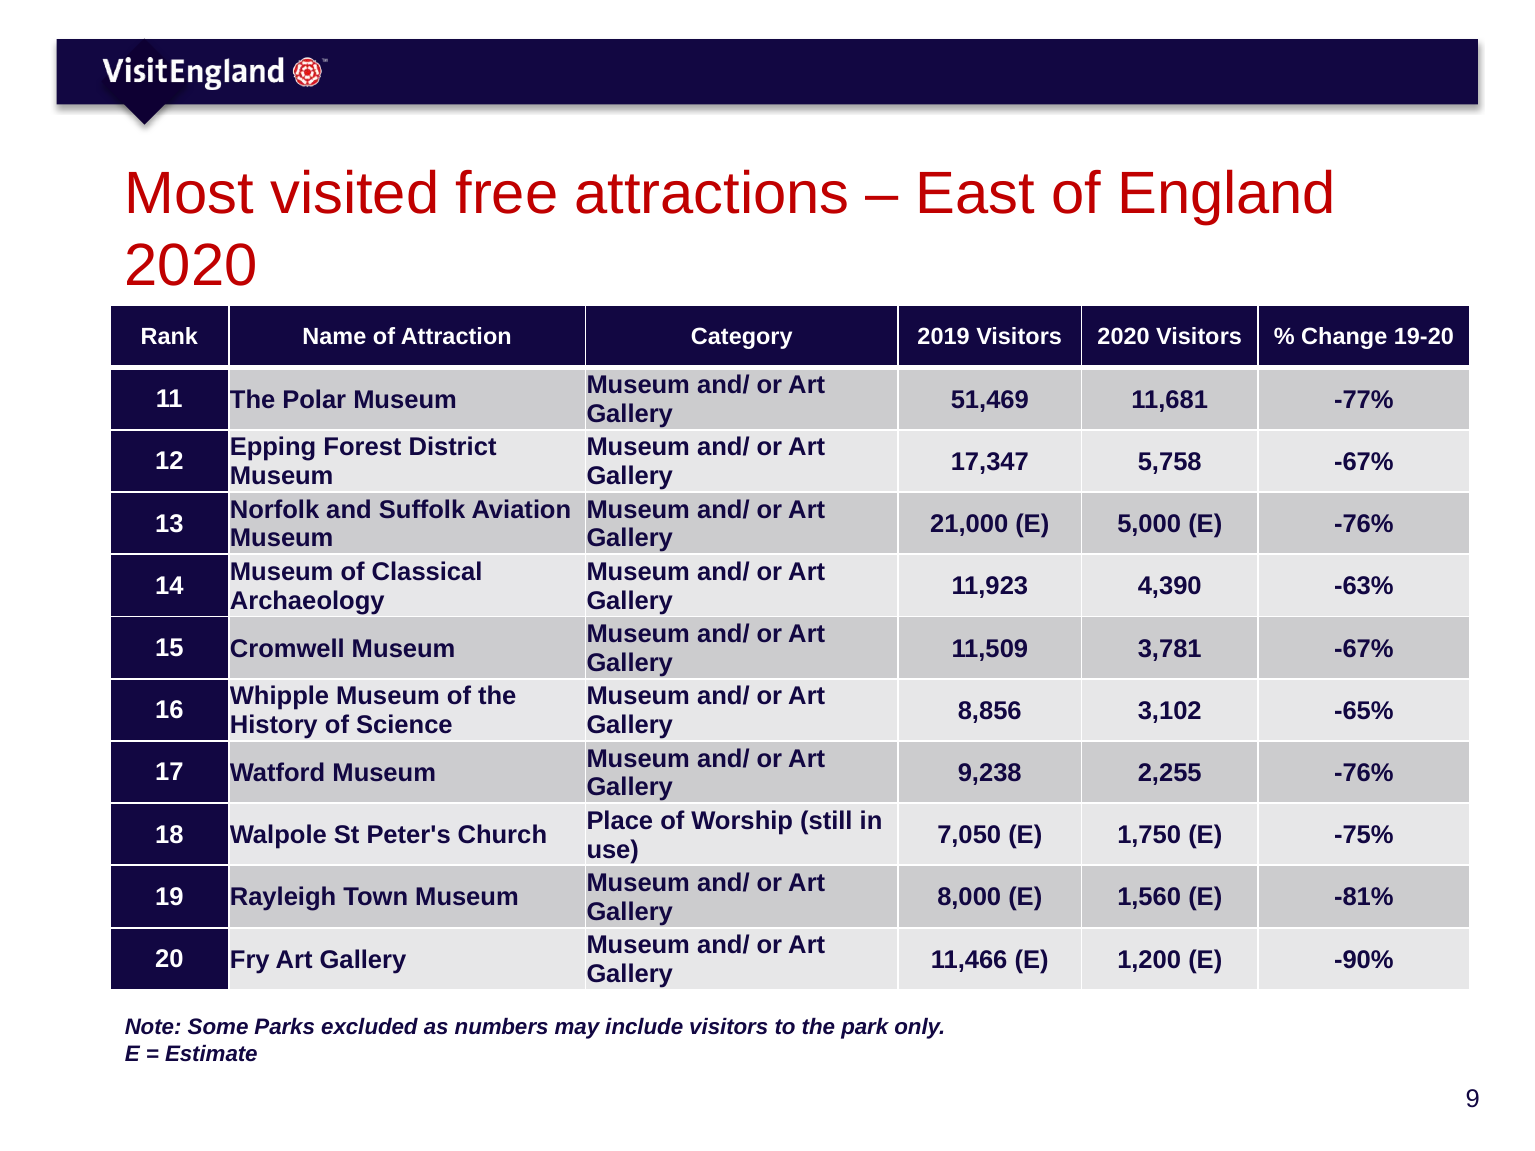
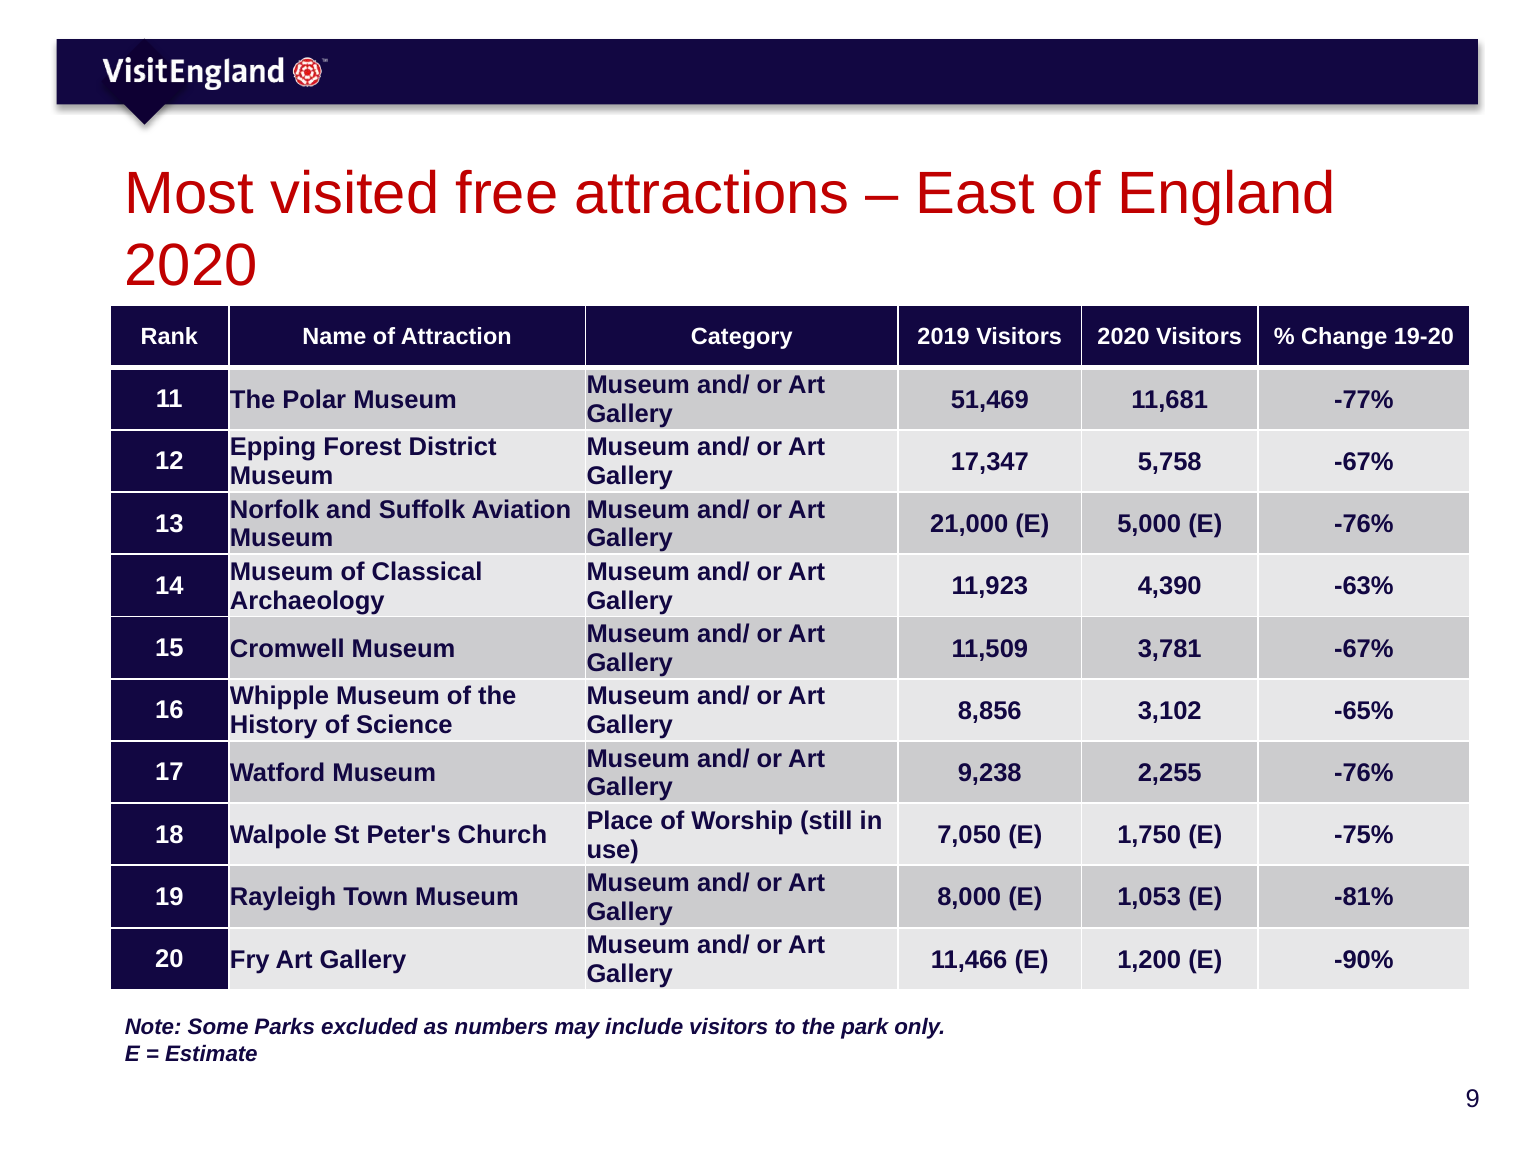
1,560: 1,560 -> 1,053
